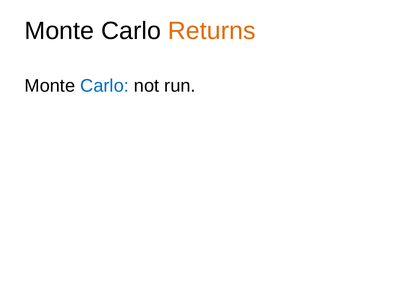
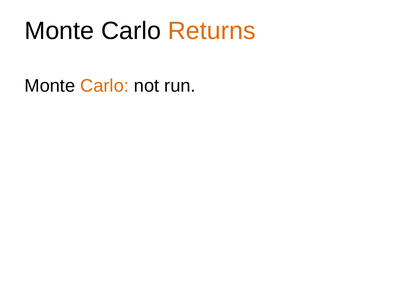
Carlo at (105, 86) colour: blue -> orange
